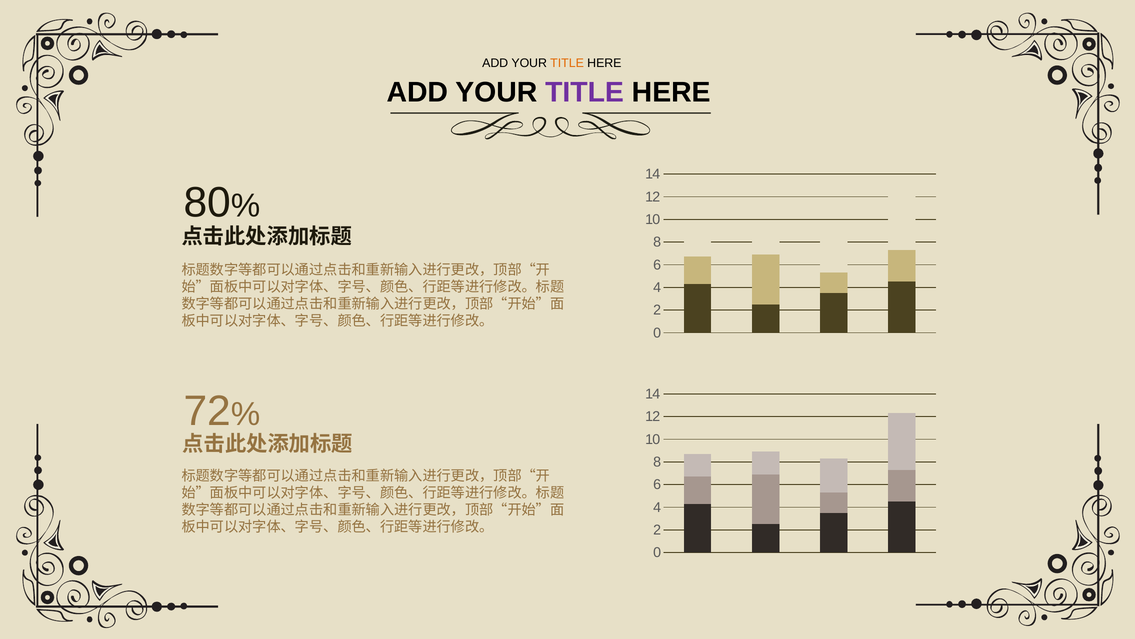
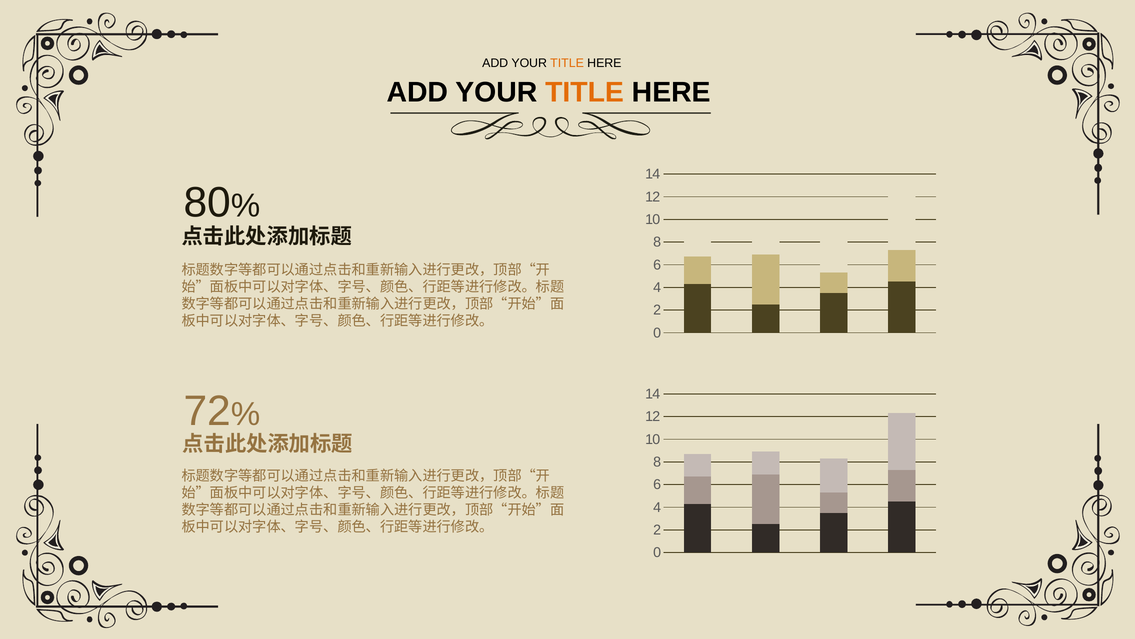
TITLE at (584, 92) colour: purple -> orange
